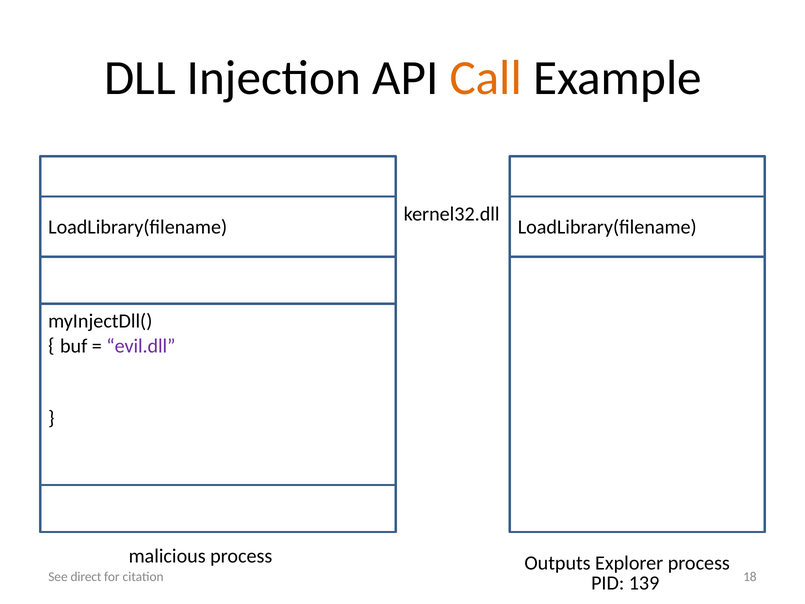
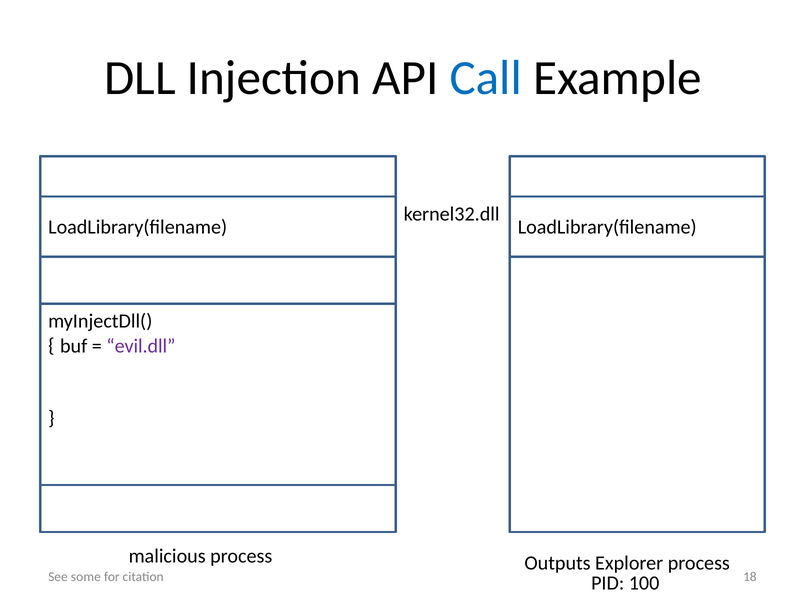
Call colour: orange -> blue
direct: direct -> some
139: 139 -> 100
